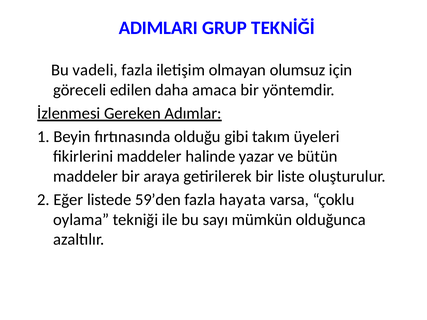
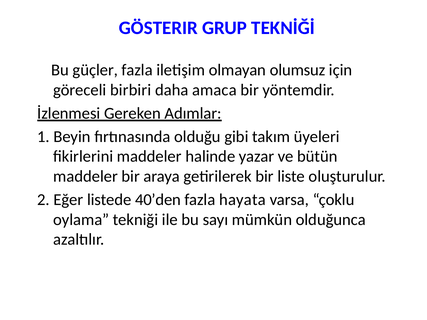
ADIMLARI: ADIMLARI -> GÖSTERIR
vadeli: vadeli -> güçler
edilen: edilen -> birbiri
59’den: 59’den -> 40’den
